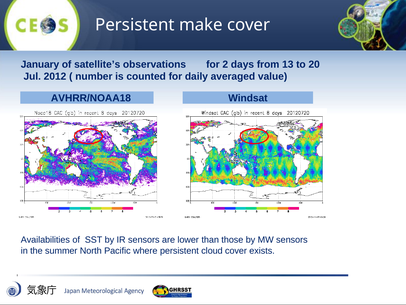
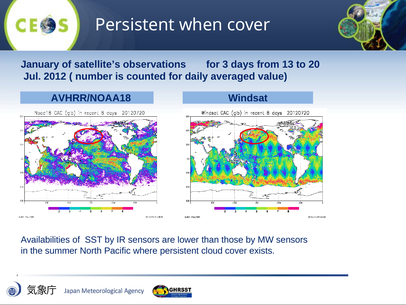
make: make -> when
2: 2 -> 3
